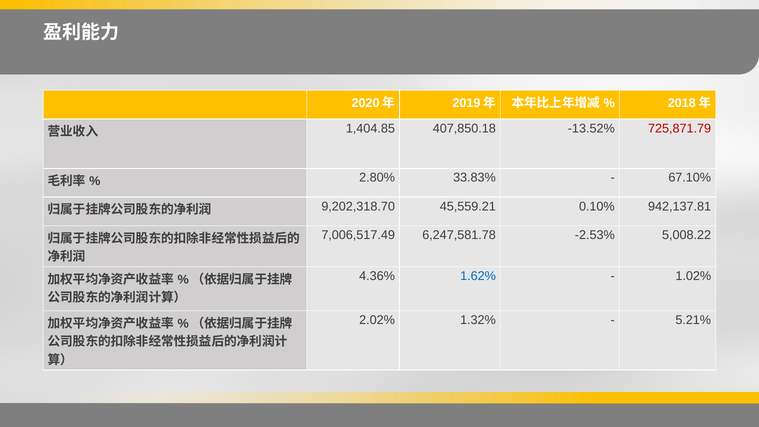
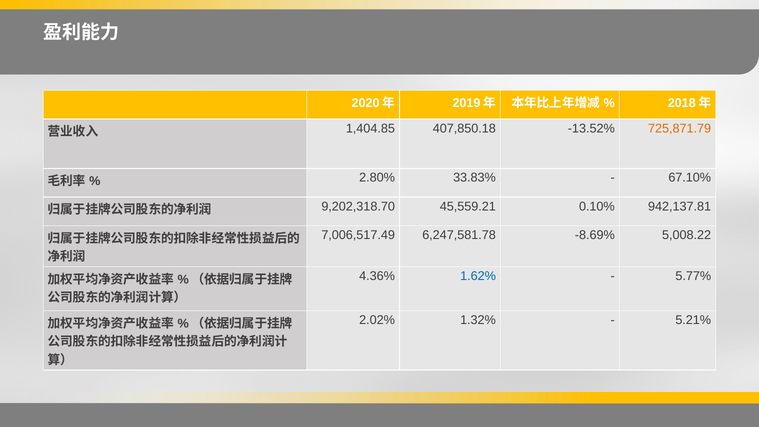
725,871.79 colour: red -> orange
-2.53%: -2.53% -> -8.69%
1.02%: 1.02% -> 5.77%
